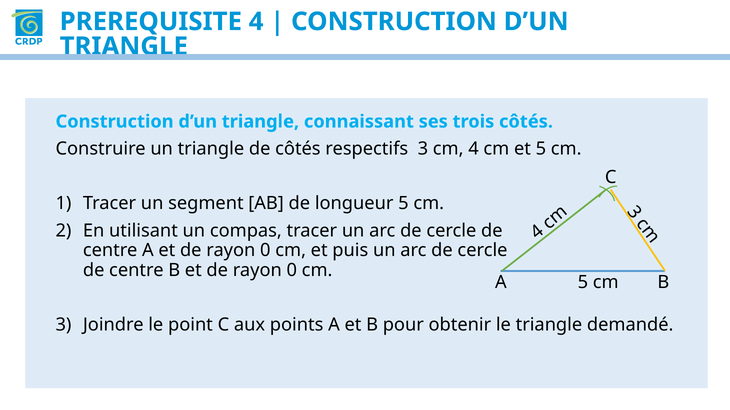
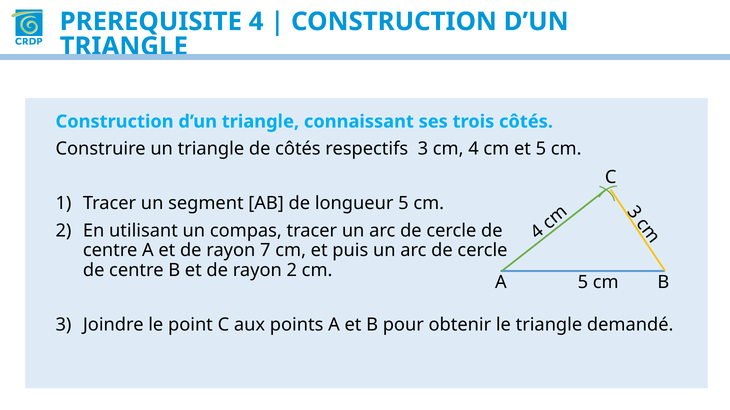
0 at (265, 251): 0 -> 7
0 at (292, 270): 0 -> 2
